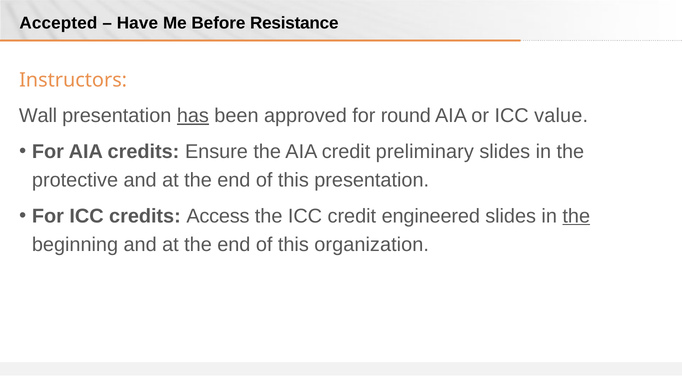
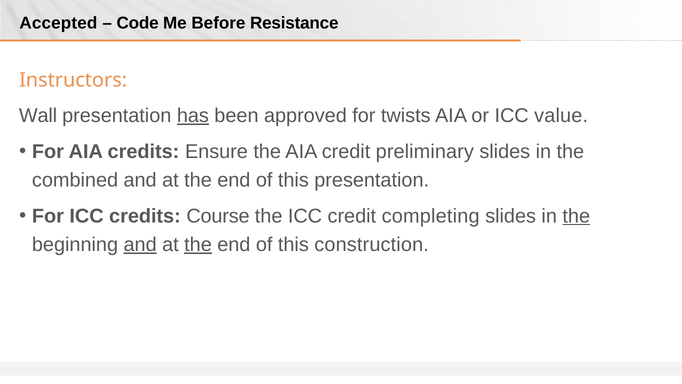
Have: Have -> Code
round: round -> twists
protective: protective -> combined
Access: Access -> Course
engineered: engineered -> completing
and at (140, 245) underline: none -> present
the at (198, 245) underline: none -> present
organization: organization -> construction
